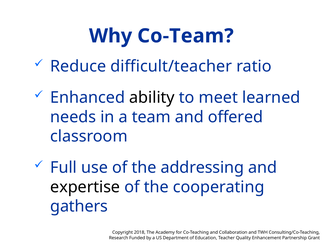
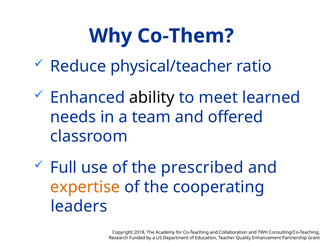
Co-Team: Co-Team -> Co-Them
difficult/teacher: difficult/teacher -> physical/teacher
addressing: addressing -> prescribed
expertise colour: black -> orange
gathers: gathers -> leaders
